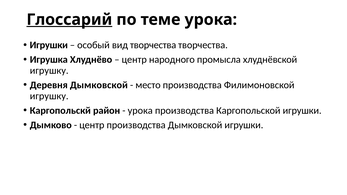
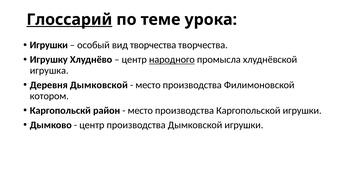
Игрушка: Игрушка -> Игрушку
народного underline: none -> present
игрушку at (49, 71): игрушку -> игрушка
игрушку at (49, 96): игрушку -> котором
урока at (140, 111): урока -> место
